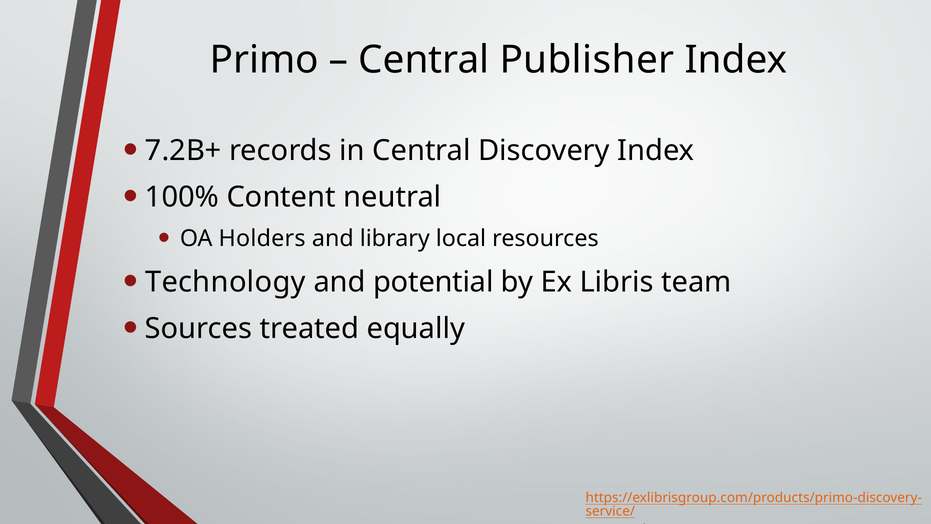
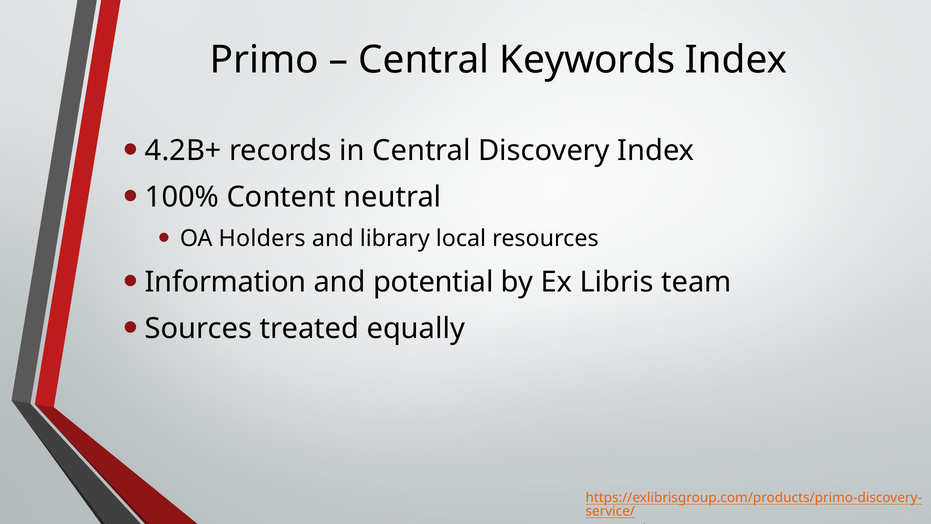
Publisher: Publisher -> Keywords
7.2B+: 7.2B+ -> 4.2B+
Technology: Technology -> Information
